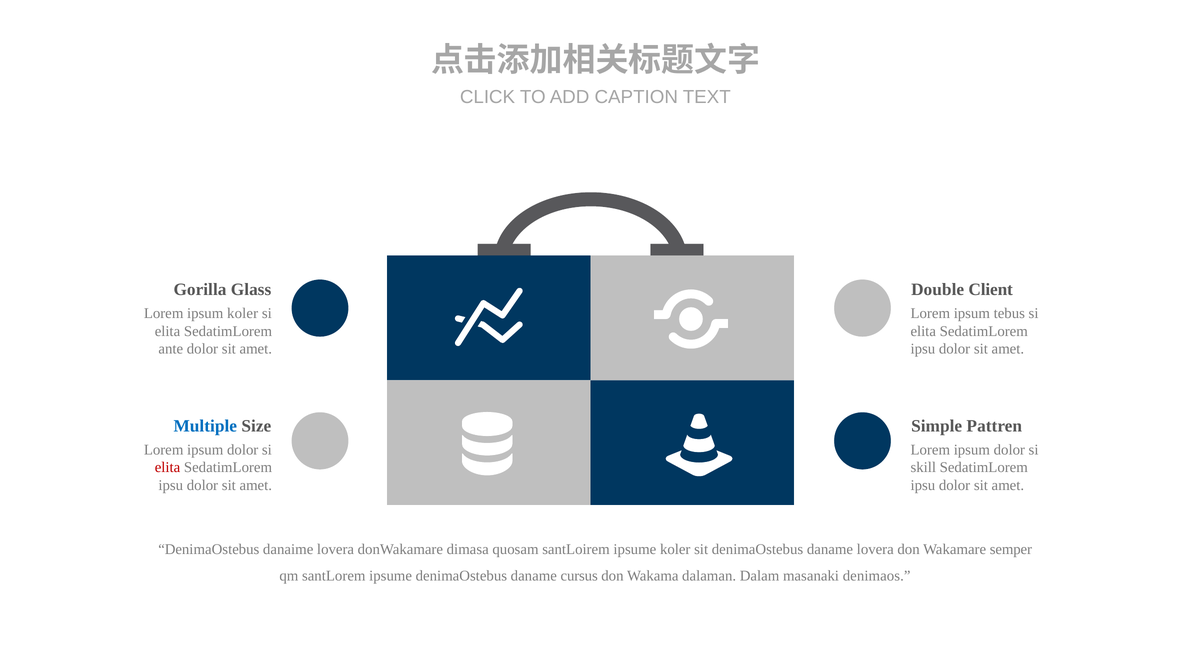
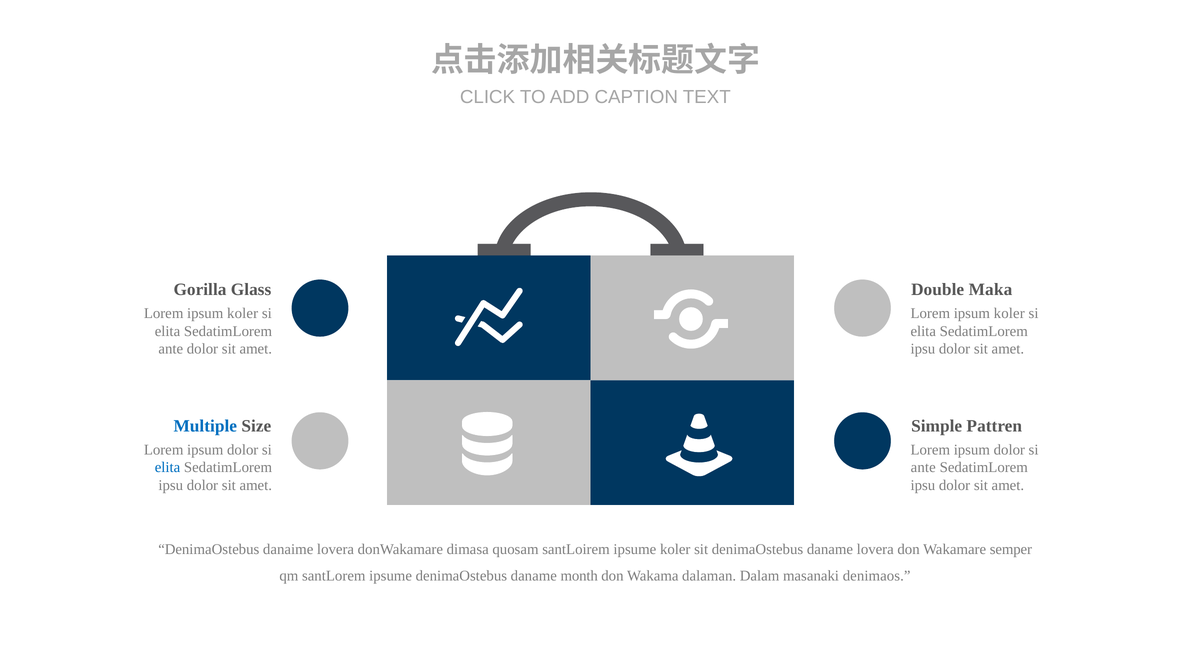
Client: Client -> Maka
tebus at (1009, 313): tebus -> koler
elita at (168, 467) colour: red -> blue
skill at (923, 467): skill -> ante
cursus: cursus -> month
